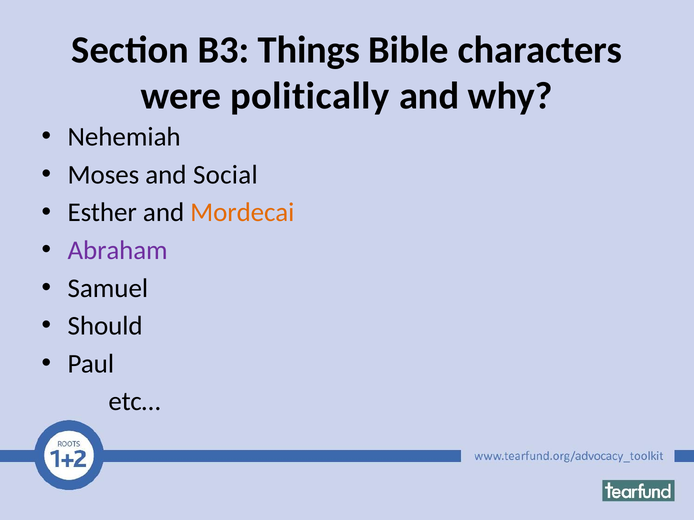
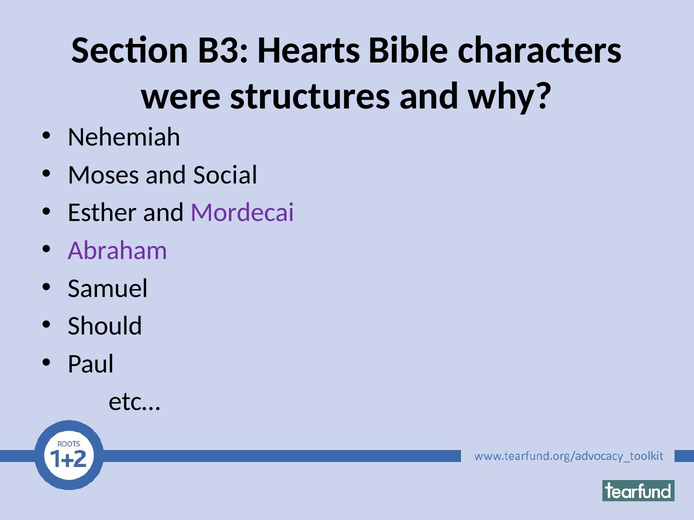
Things: Things -> Hearts
politically: politically -> structures
Mordecai colour: orange -> purple
